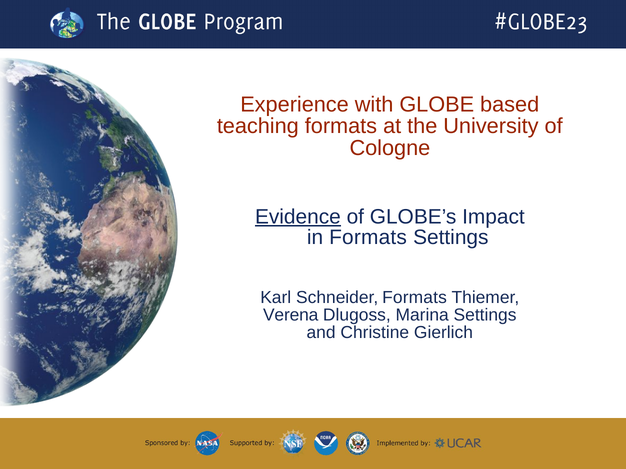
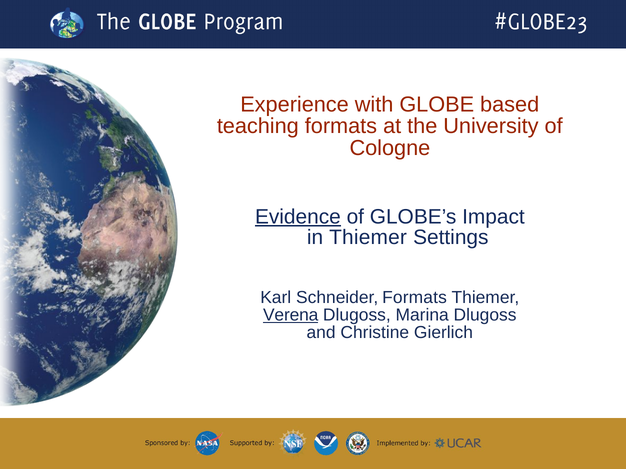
in Formats: Formats -> Thiemer
Verena underline: none -> present
Marina Settings: Settings -> Dlugoss
